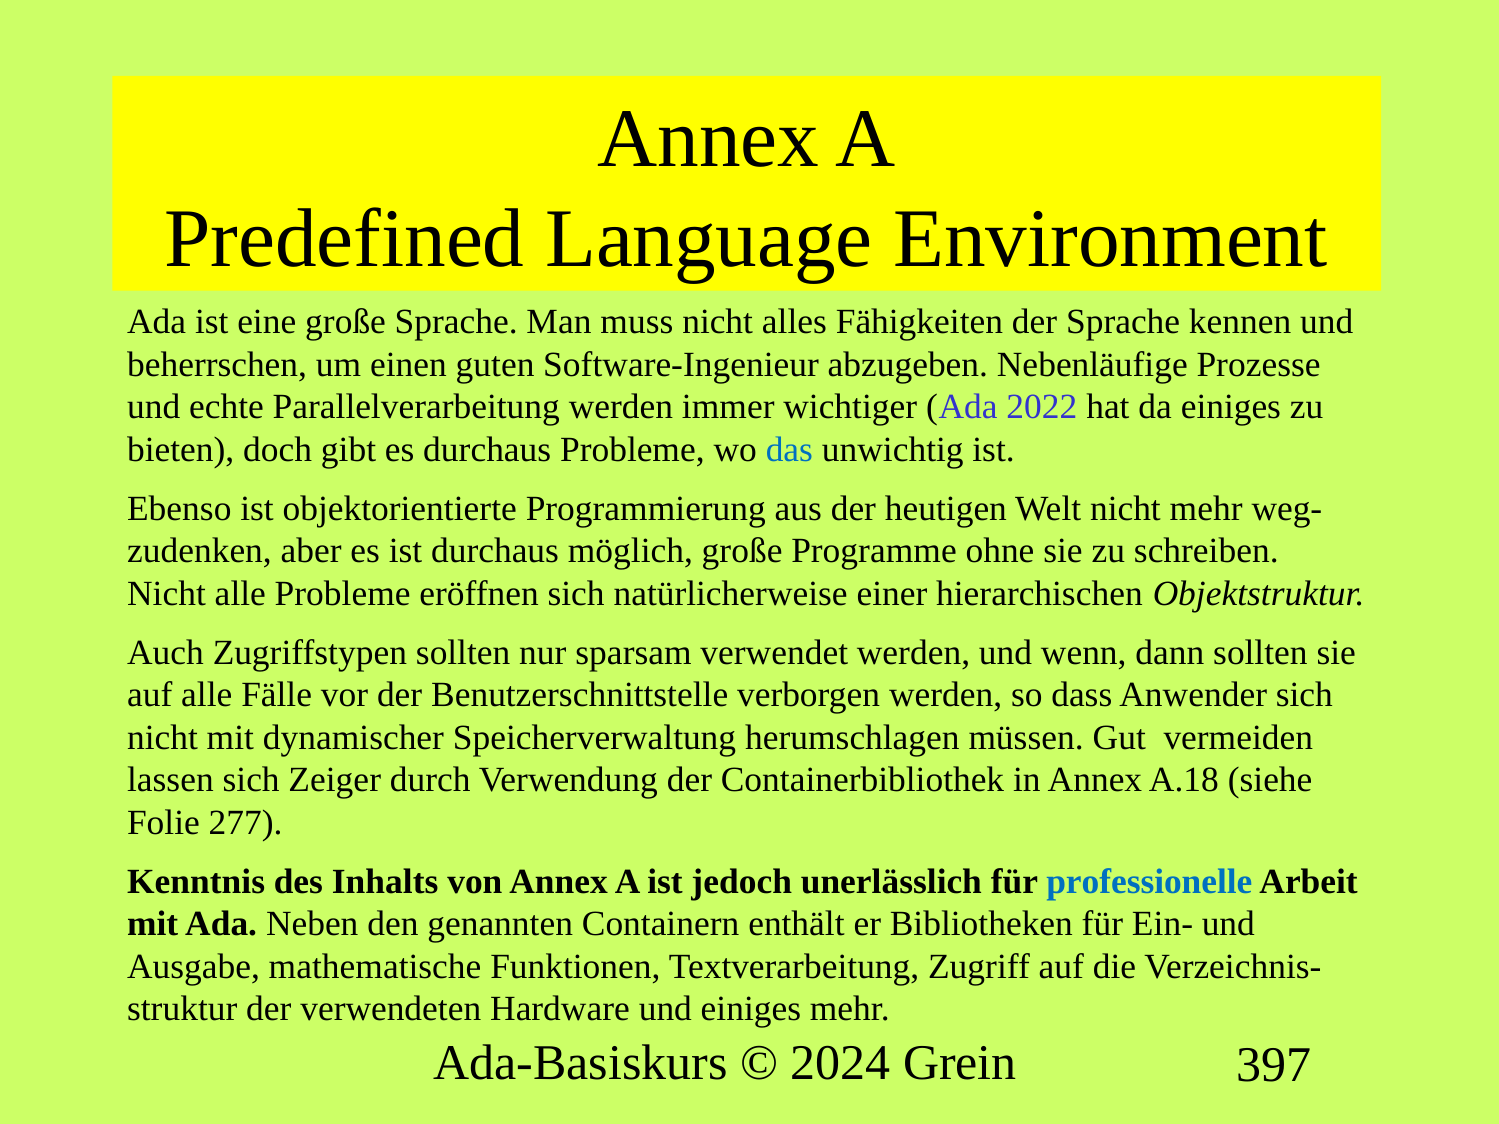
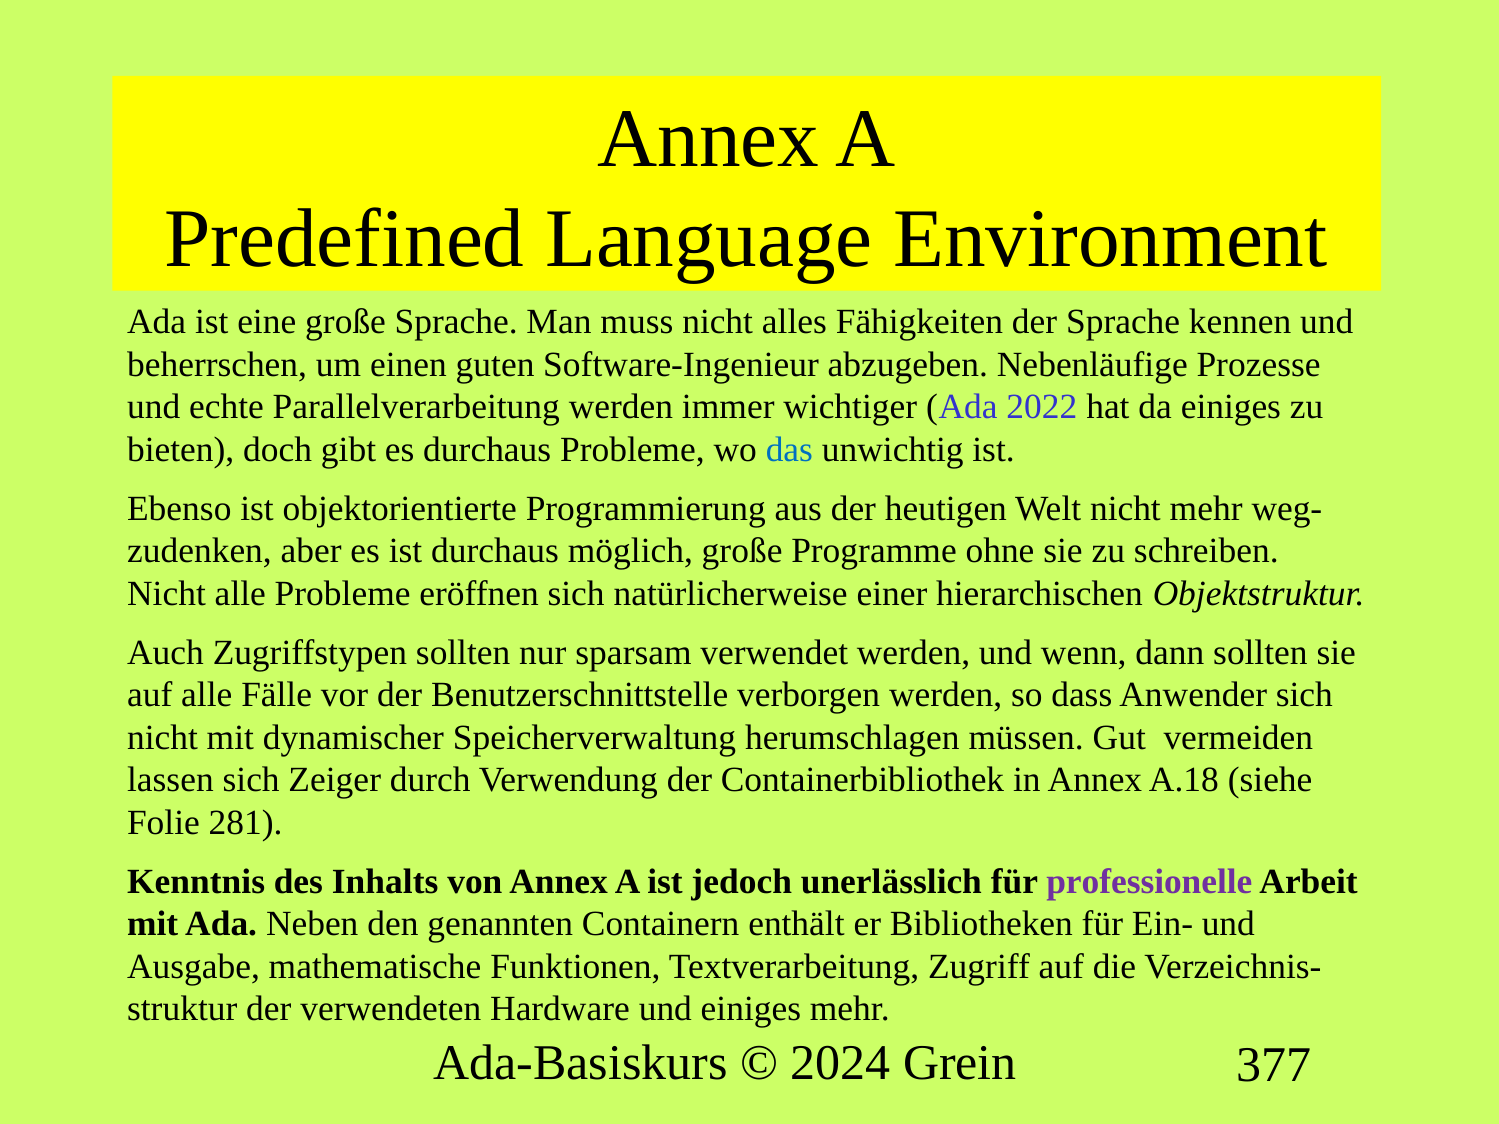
277: 277 -> 281
professionelle colour: blue -> purple
397: 397 -> 377
